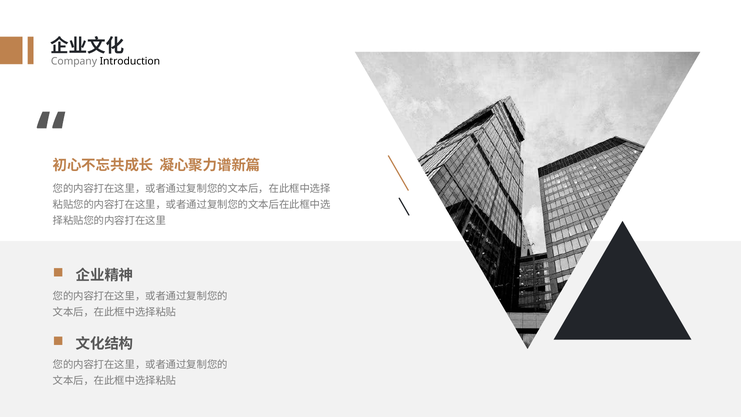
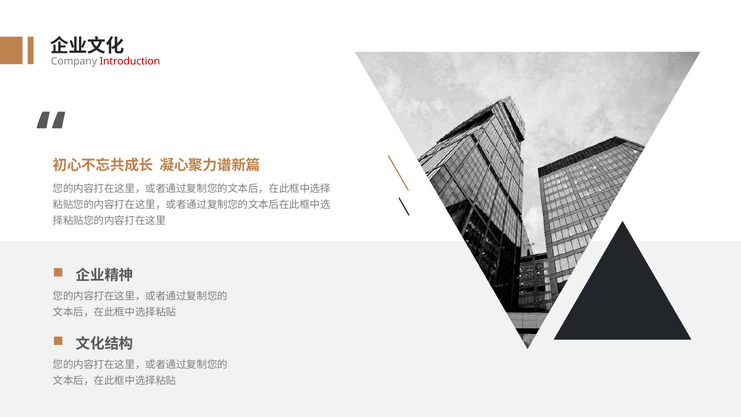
Introduction colour: black -> red
